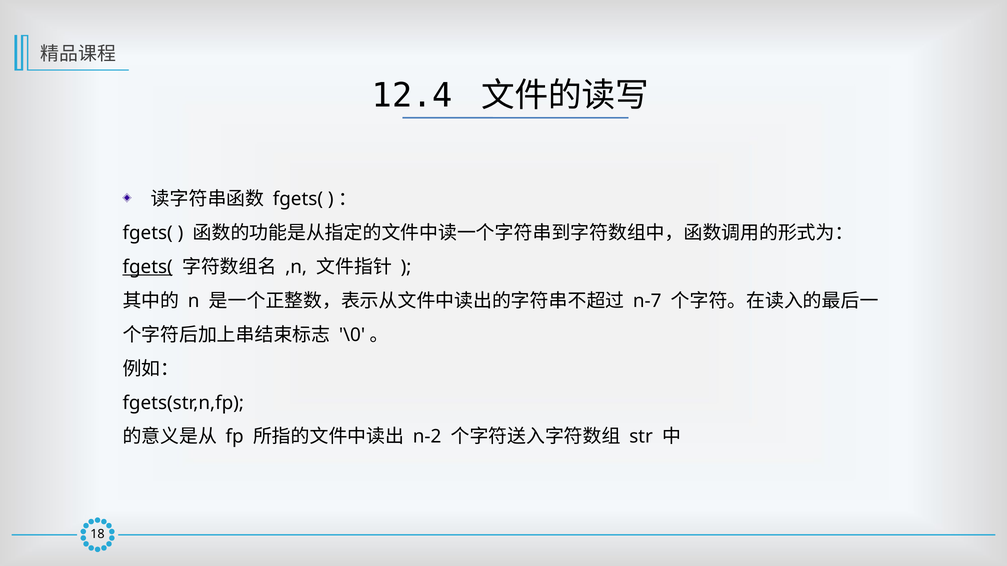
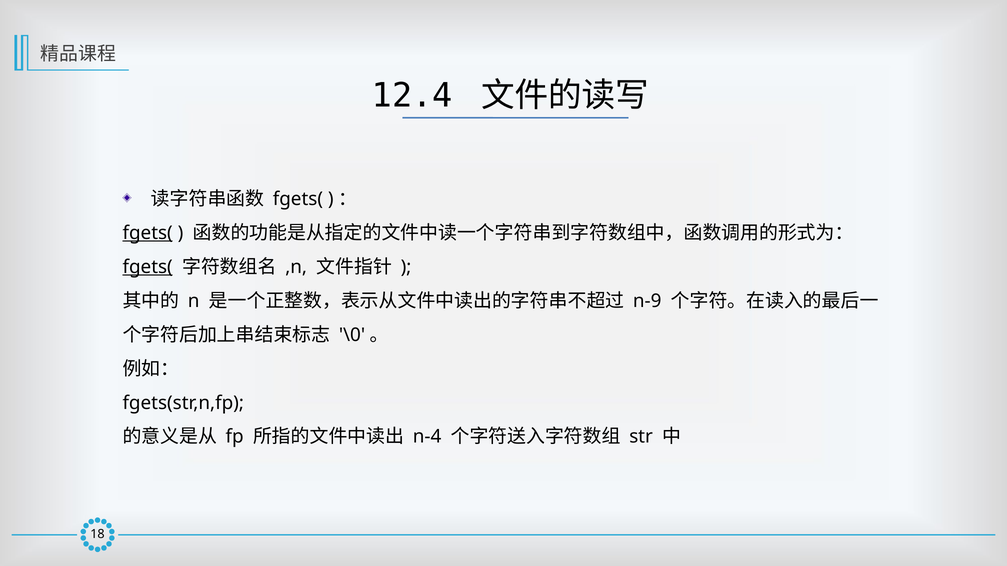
fgets( at (148, 233) underline: none -> present
n-7: n-7 -> n-9
n-2: n-2 -> n-4
